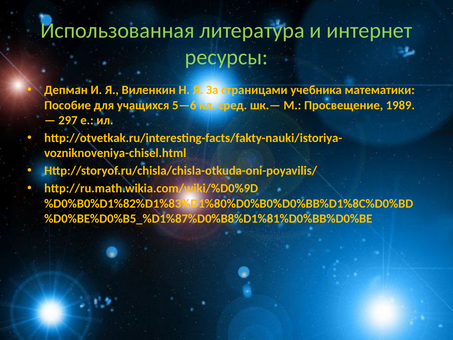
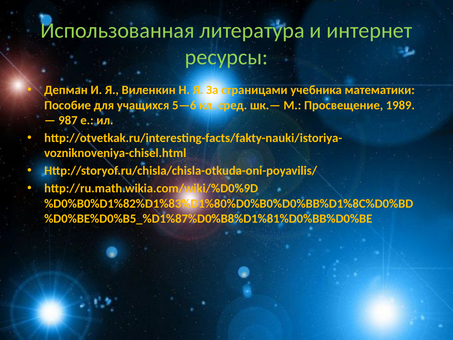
297: 297 -> 987
